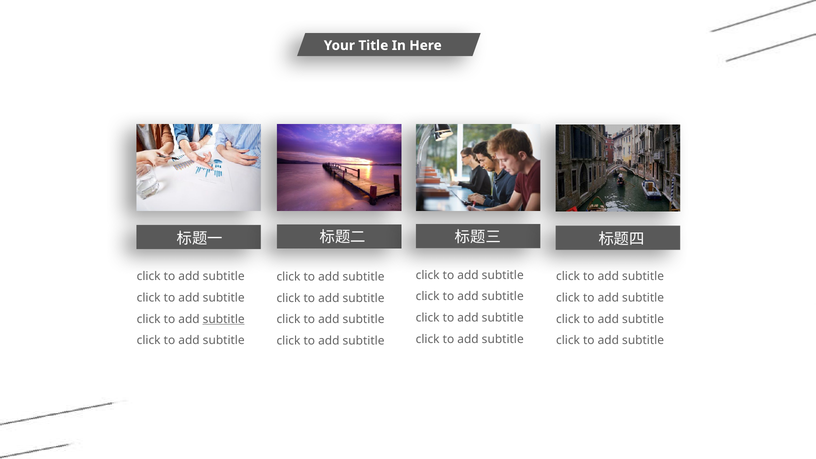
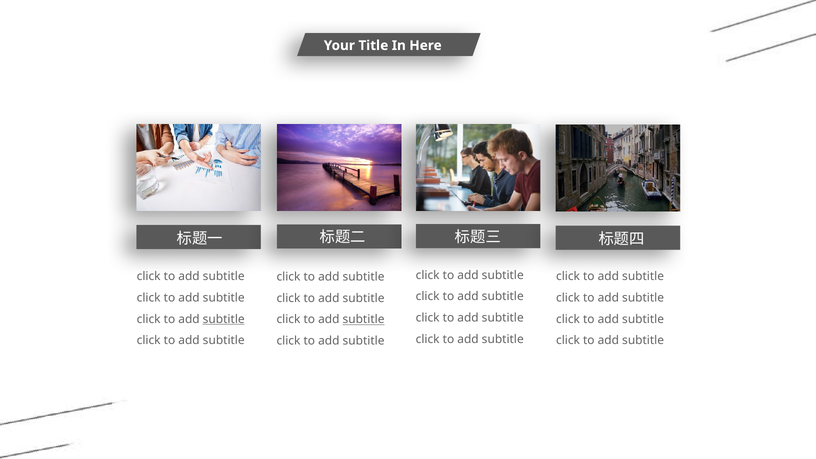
subtitle at (364, 320) underline: none -> present
